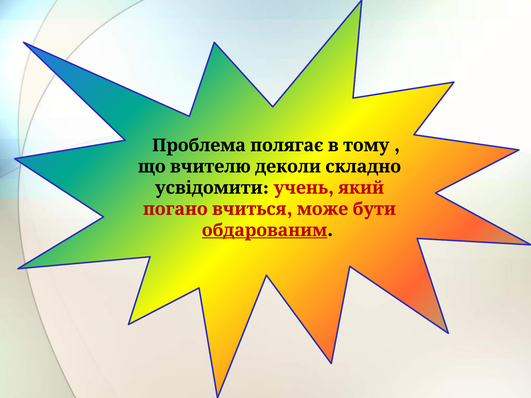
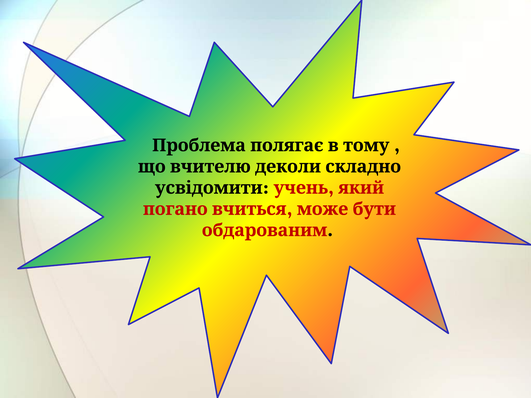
обдарованим underline: present -> none
